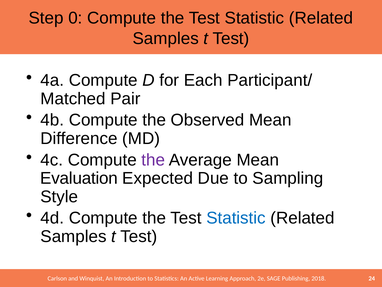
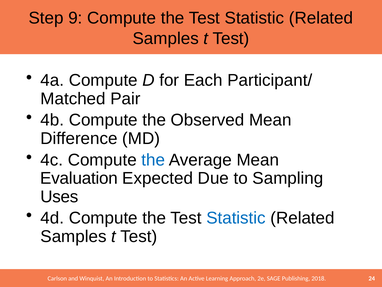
0: 0 -> 9
the at (153, 160) colour: purple -> blue
Style: Style -> Uses
